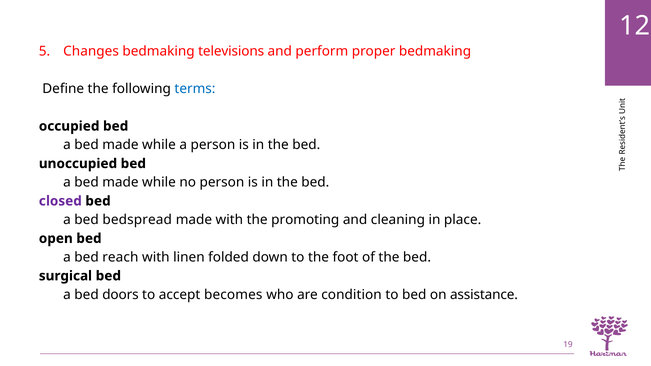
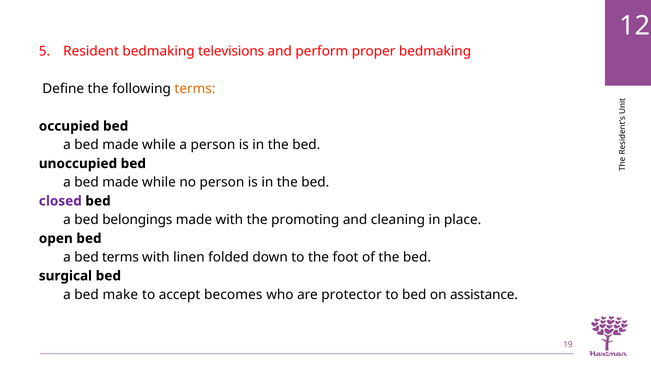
Changes: Changes -> Resident
terms at (195, 89) colour: blue -> orange
bedspread: bedspread -> belongings
bed reach: reach -> terms
doors: doors -> make
condition: condition -> protector
